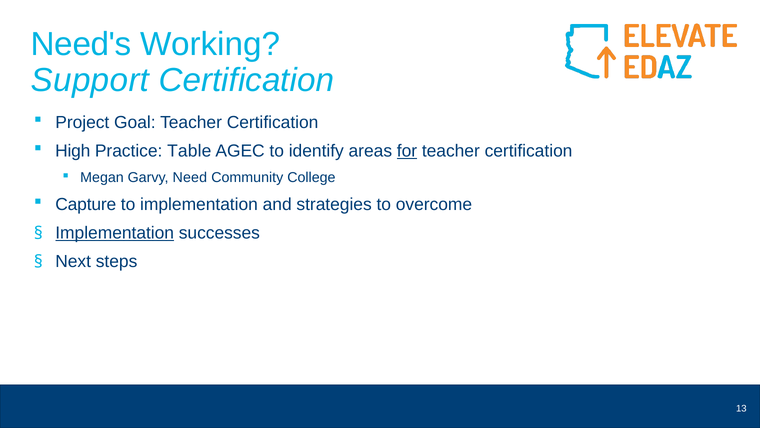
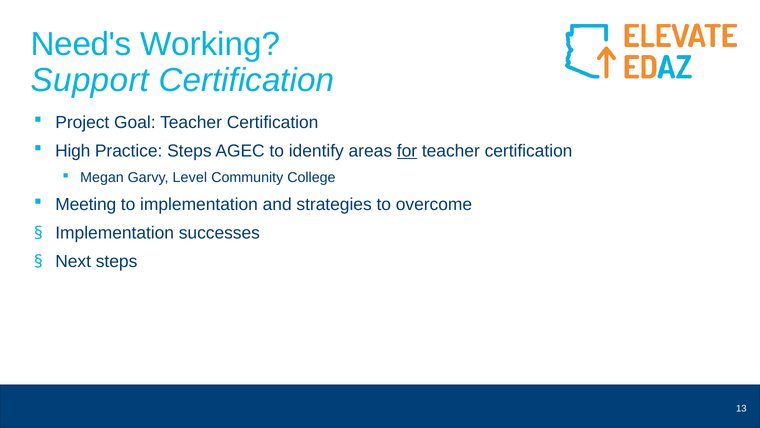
Practice Table: Table -> Steps
Need: Need -> Level
Capture: Capture -> Meeting
Implementation at (115, 233) underline: present -> none
